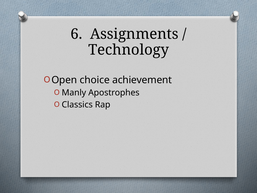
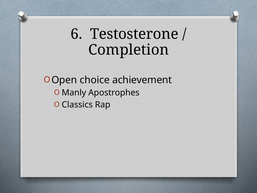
Assignments: Assignments -> Testosterone
Technology: Technology -> Completion
